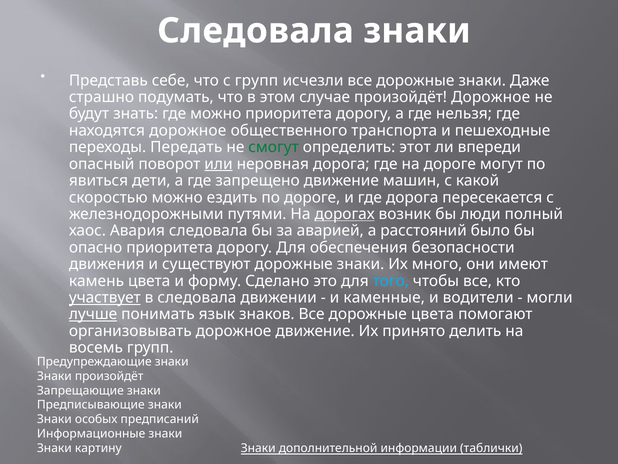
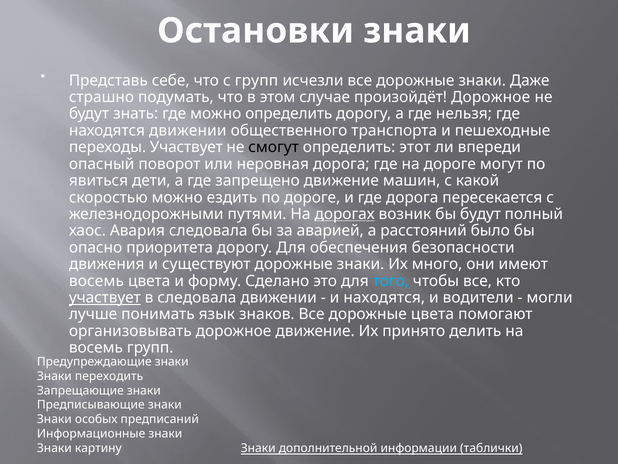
Следовала at (256, 31): Следовала -> Остановки
можно приоритета: приоритета -> определить
находятся дорожное: дорожное -> движении
переходы Передать: Передать -> Участвует
смогут colour: green -> black
или underline: present -> none
бы люди: люди -> будут
камень at (96, 281): камень -> восемь
и каменные: каменные -> находятся
лучше underline: present -> none
Знаки произойдёт: произойдёт -> переходить
